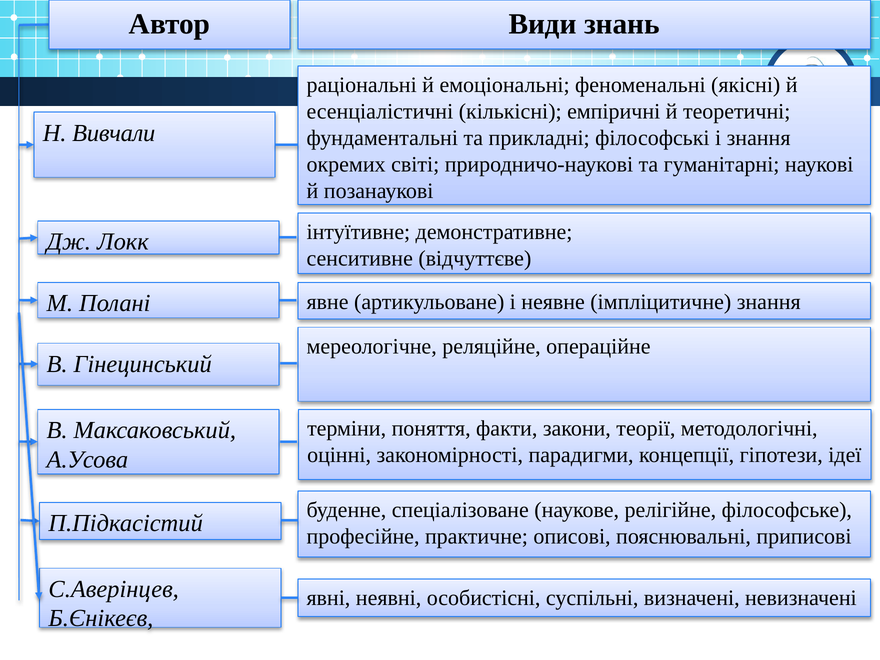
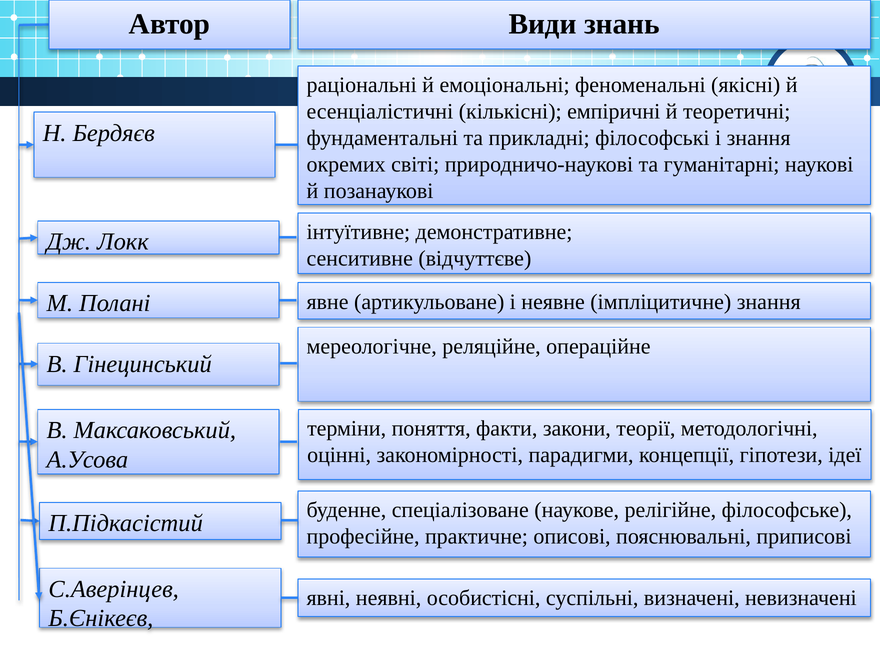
Вивчали: Вивчали -> Бердяєв
